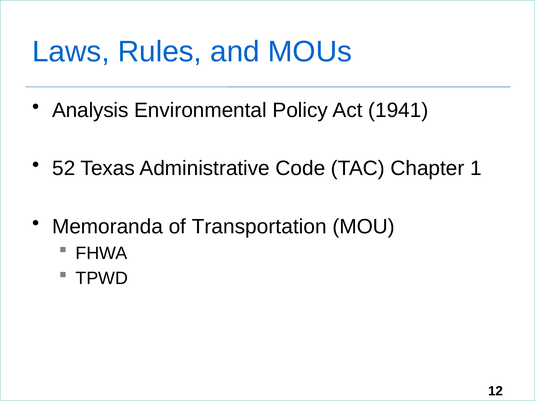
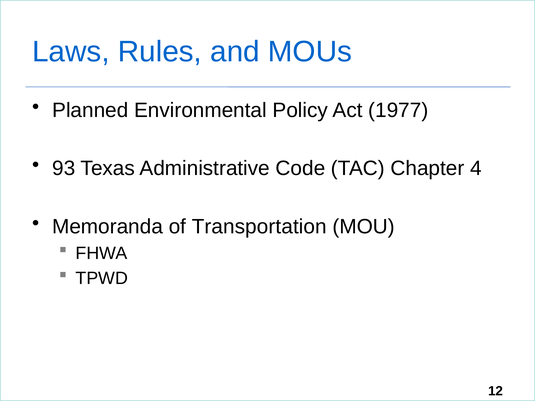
Analysis: Analysis -> Planned
1941: 1941 -> 1977
52: 52 -> 93
1: 1 -> 4
